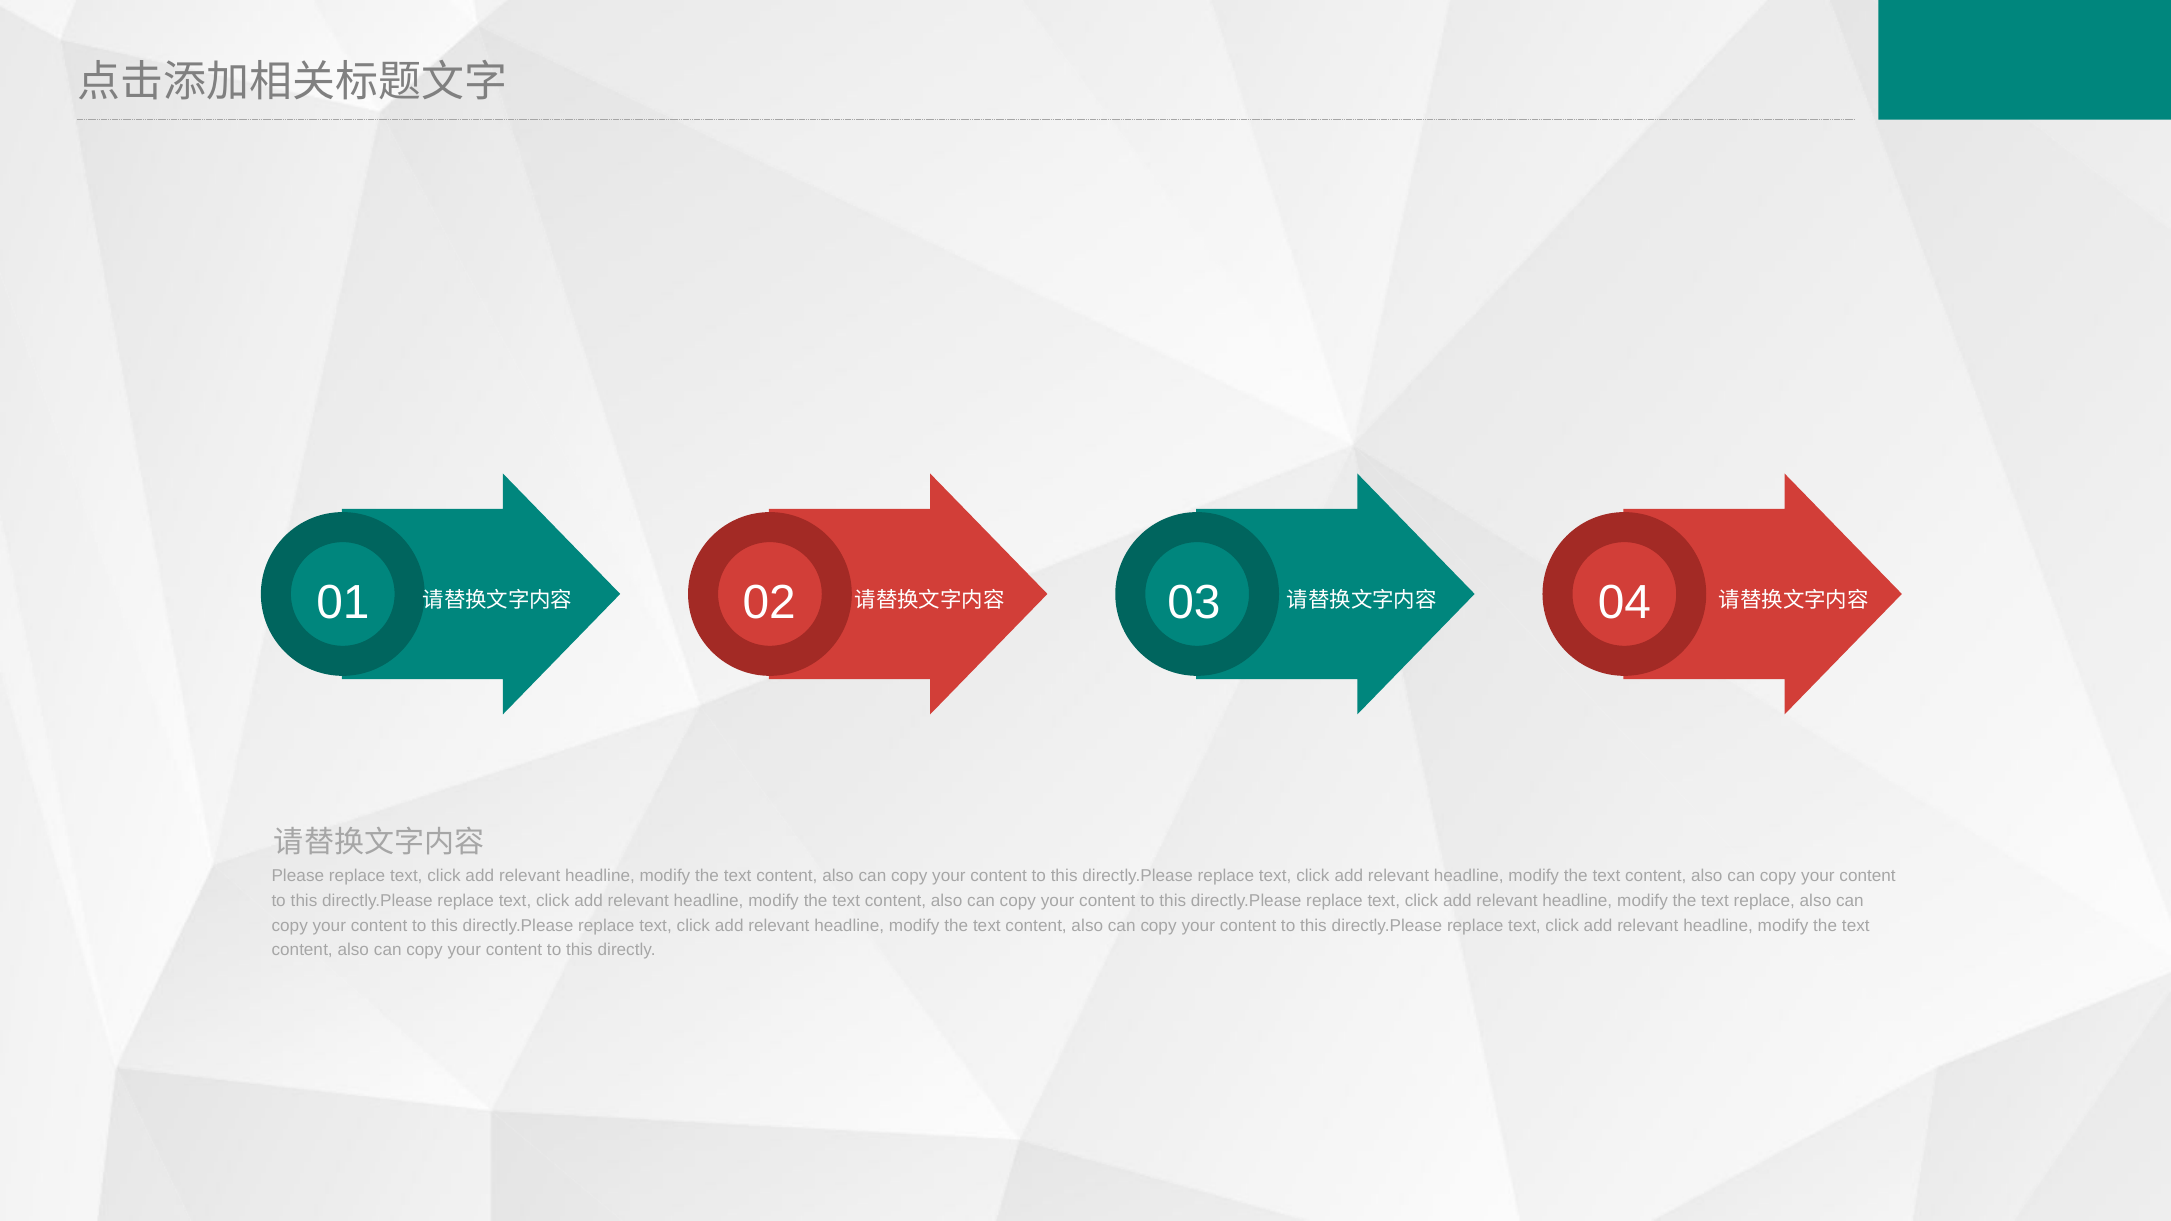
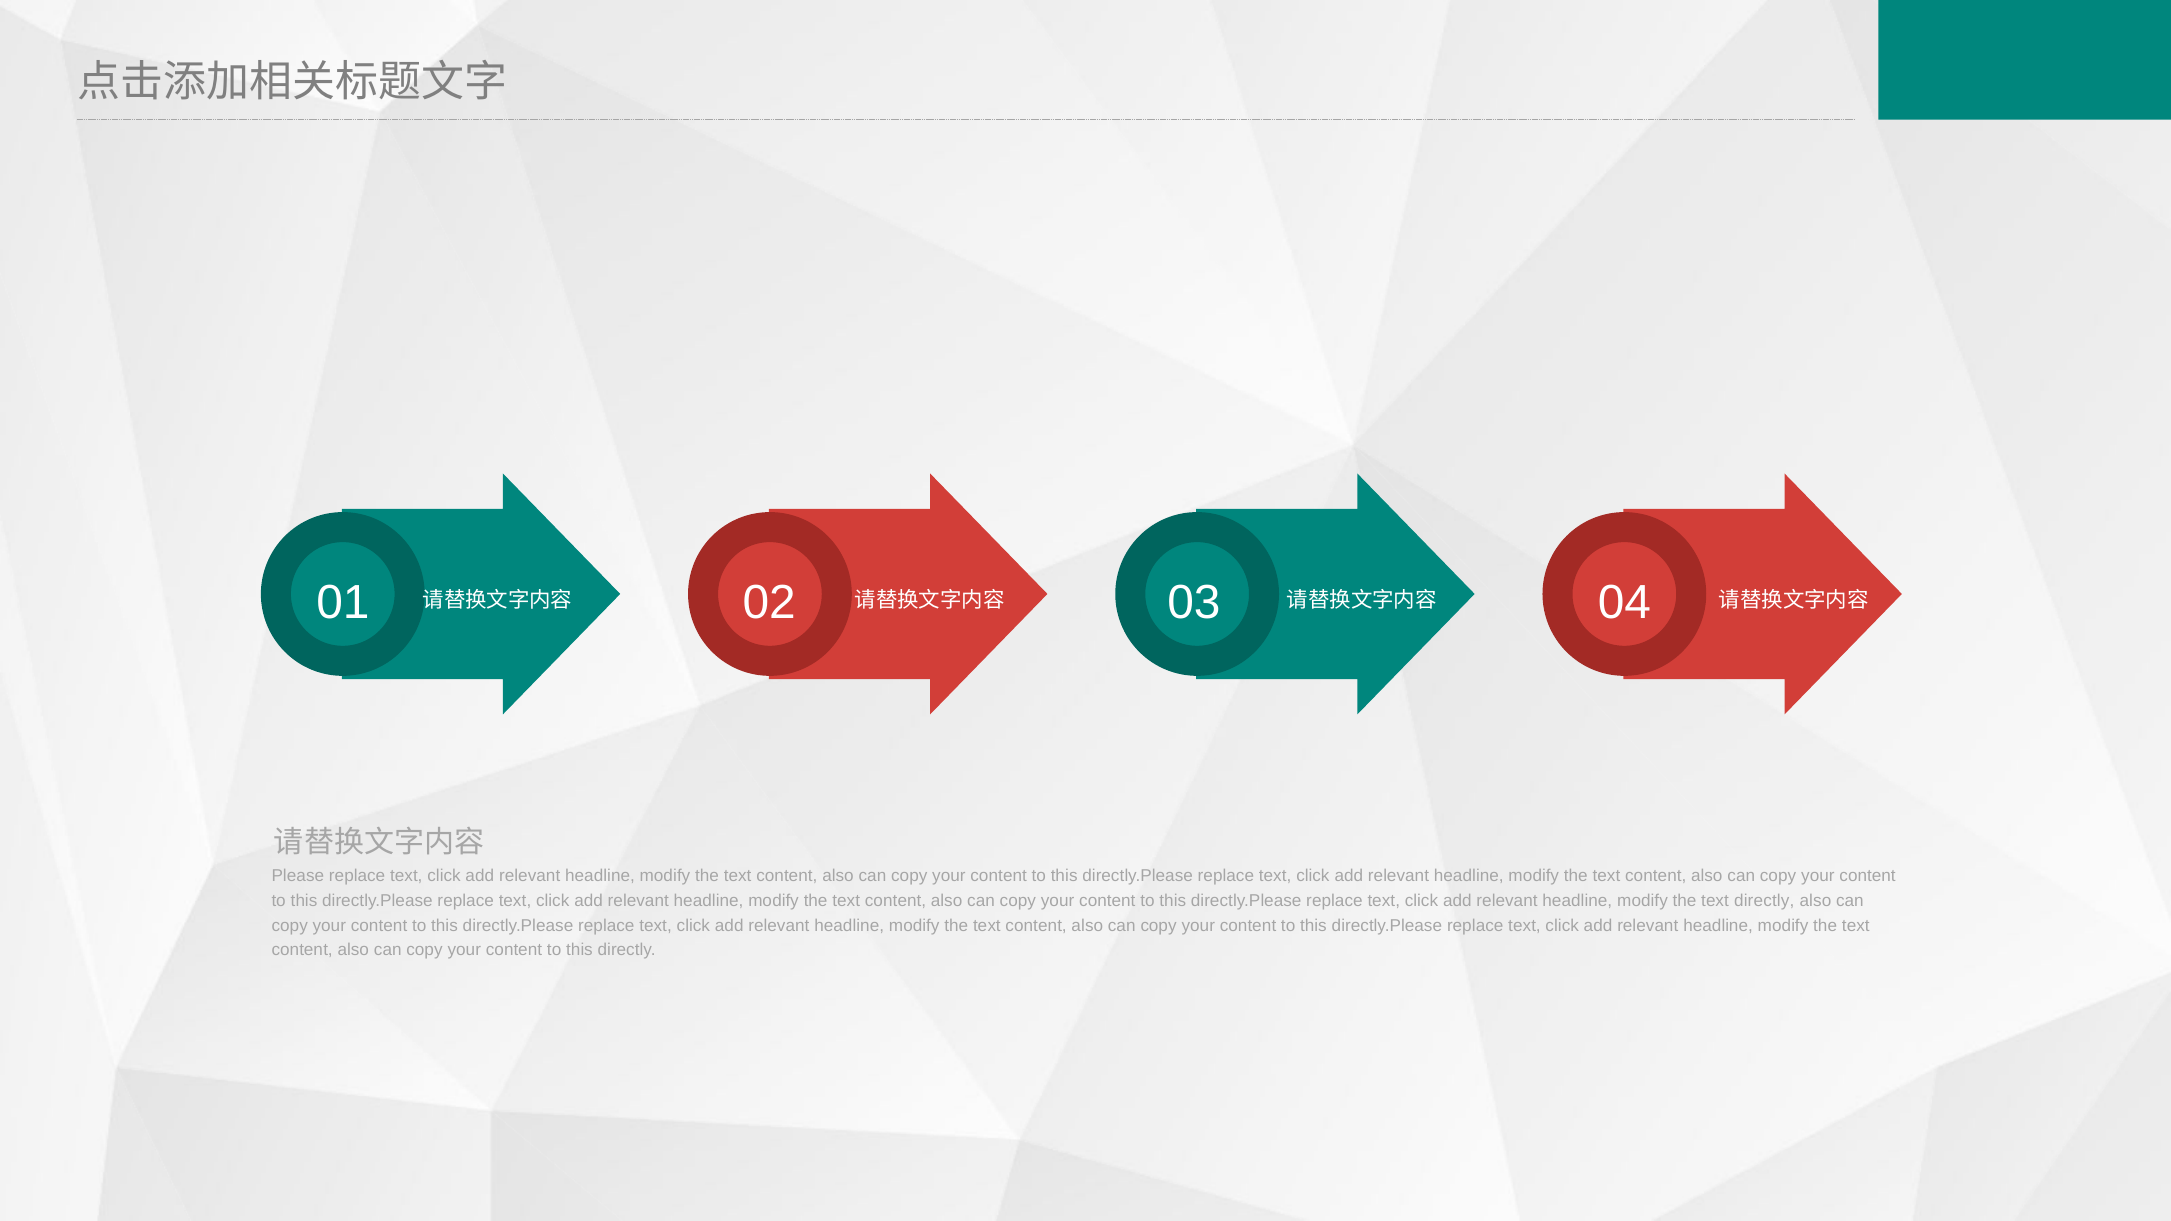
text replace: replace -> directly
